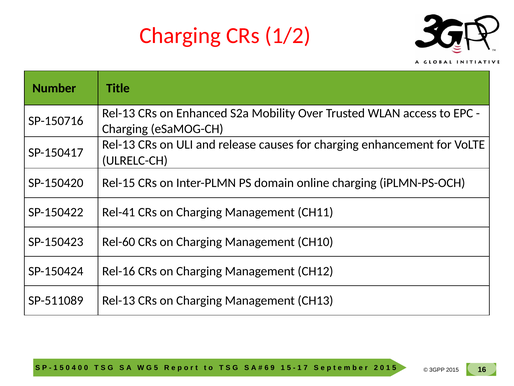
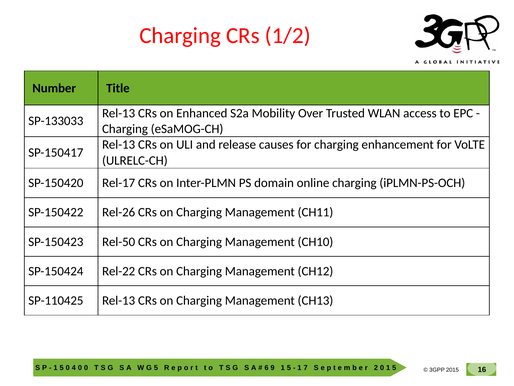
SP-150716: SP-150716 -> SP-133033
Rel-15: Rel-15 -> Rel-17
Rel-41: Rel-41 -> Rel-26
Rel-60: Rel-60 -> Rel-50
Rel-16: Rel-16 -> Rel-22
SP-511089: SP-511089 -> SP-110425
